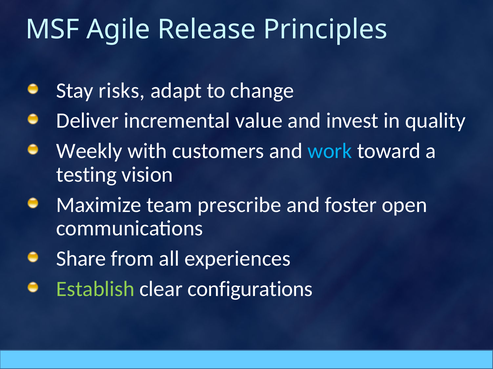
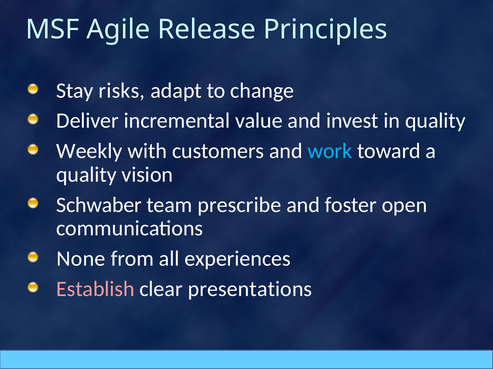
testing at (86, 175): testing -> quality
Maximize: Maximize -> Schwaber
Share: Share -> None
Establish colour: light green -> pink
configurations: configurations -> presentations
